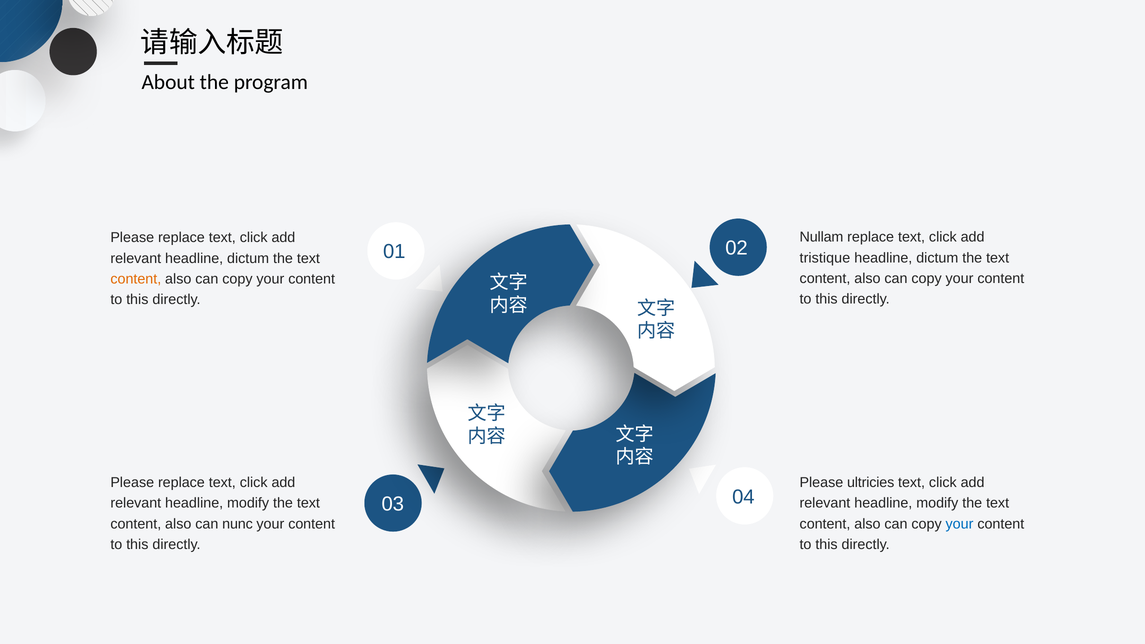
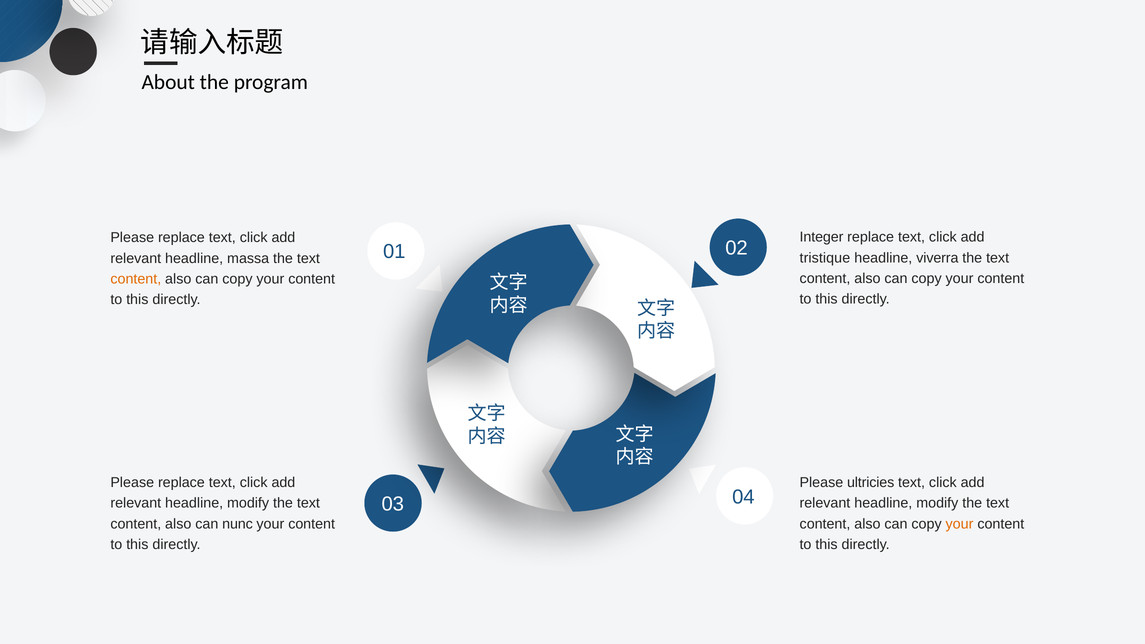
Nullam: Nullam -> Integer
dictum at (937, 258): dictum -> viverra
relevant headline dictum: dictum -> massa
your at (960, 524) colour: blue -> orange
